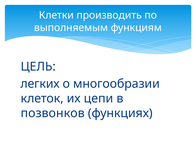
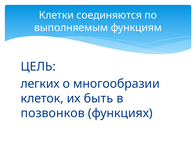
производить: производить -> соединяются
цепи: цепи -> быть
